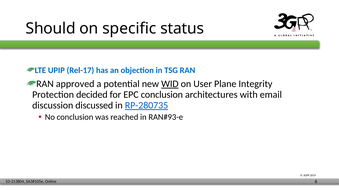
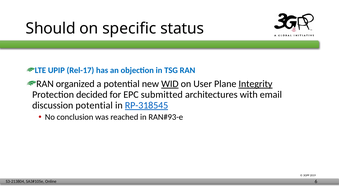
approved: approved -> organized
Integrity underline: none -> present
EPC conclusion: conclusion -> submitted
discussion discussed: discussed -> potential
RP-280735: RP-280735 -> RP-318545
